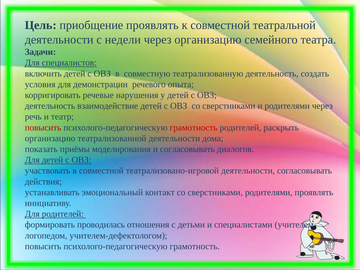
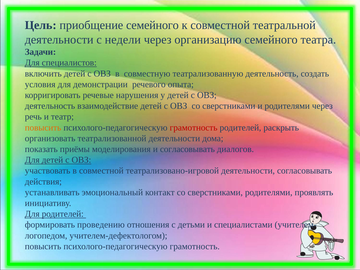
приобщение проявлять: проявлять -> семейного
повысить at (43, 128) colour: red -> orange
организацию at (50, 138): организацию -> организовать
проводилась: проводилась -> проведению
